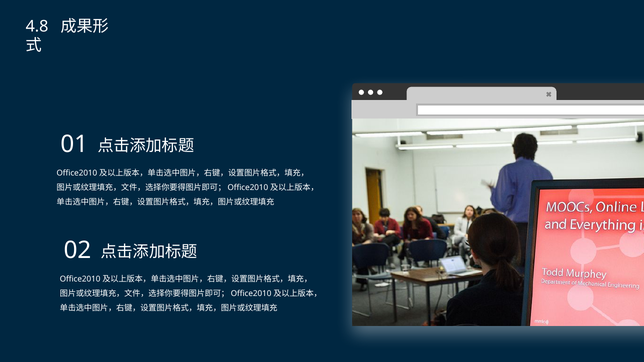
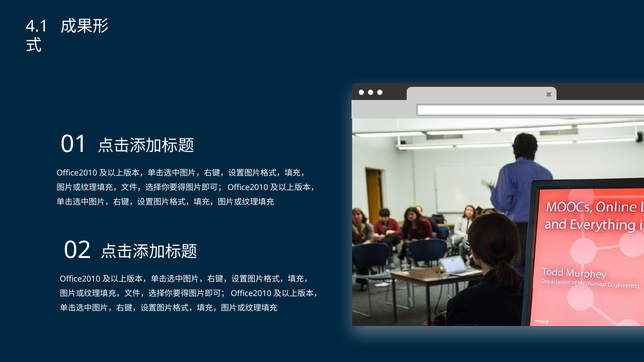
4.8: 4.8 -> 4.1
